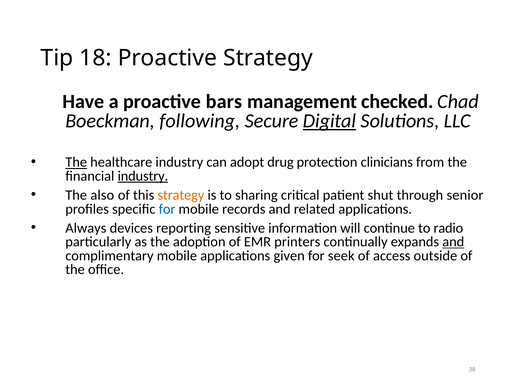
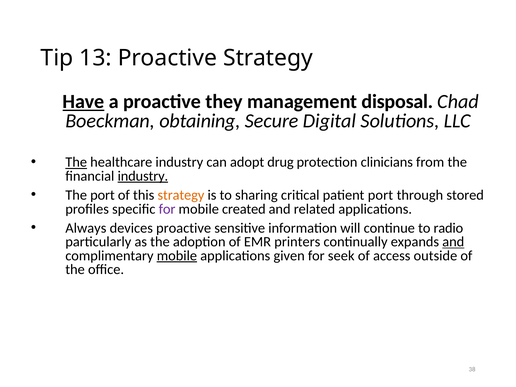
18: 18 -> 13
Have underline: none -> present
bars: bars -> they
checked: checked -> disposal
following: following -> obtaining
Digital underline: present -> none
The also: also -> port
patient shut: shut -> port
senior: senior -> stored
for at (167, 209) colour: blue -> purple
records: records -> created
devices reporting: reporting -> proactive
mobile at (177, 256) underline: none -> present
